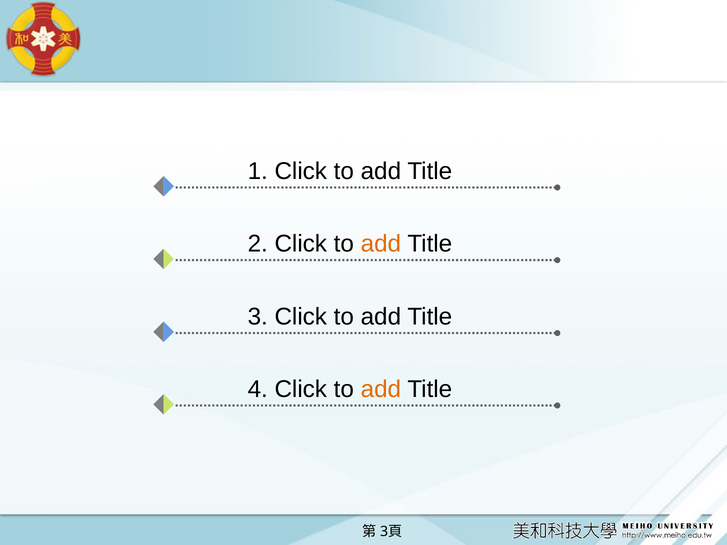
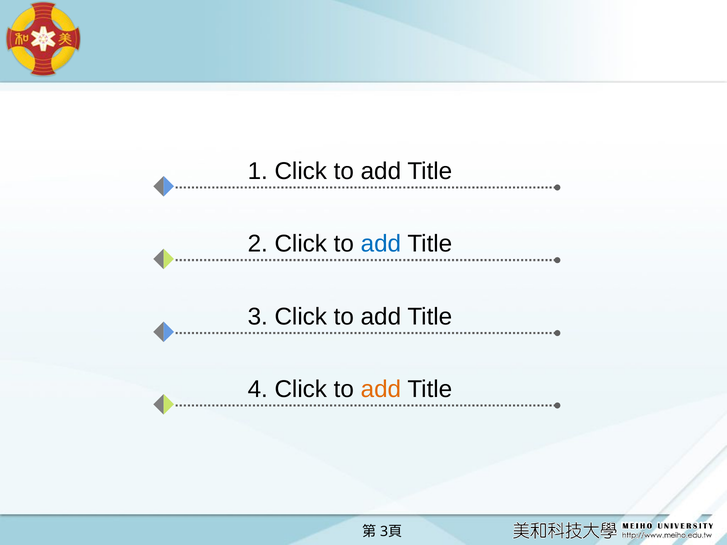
add at (381, 244) colour: orange -> blue
